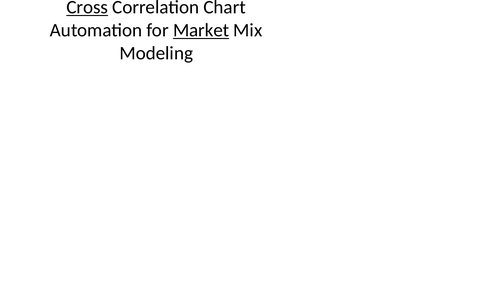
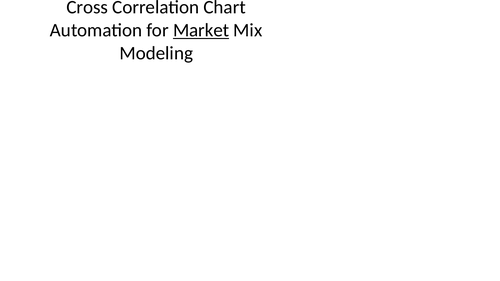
Cross underline: present -> none
